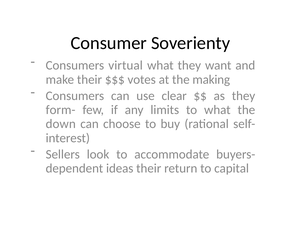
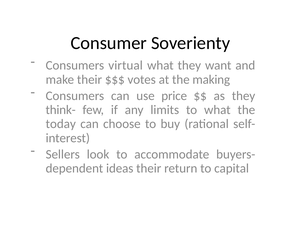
clear: clear -> price
form-: form- -> think-
down: down -> today
